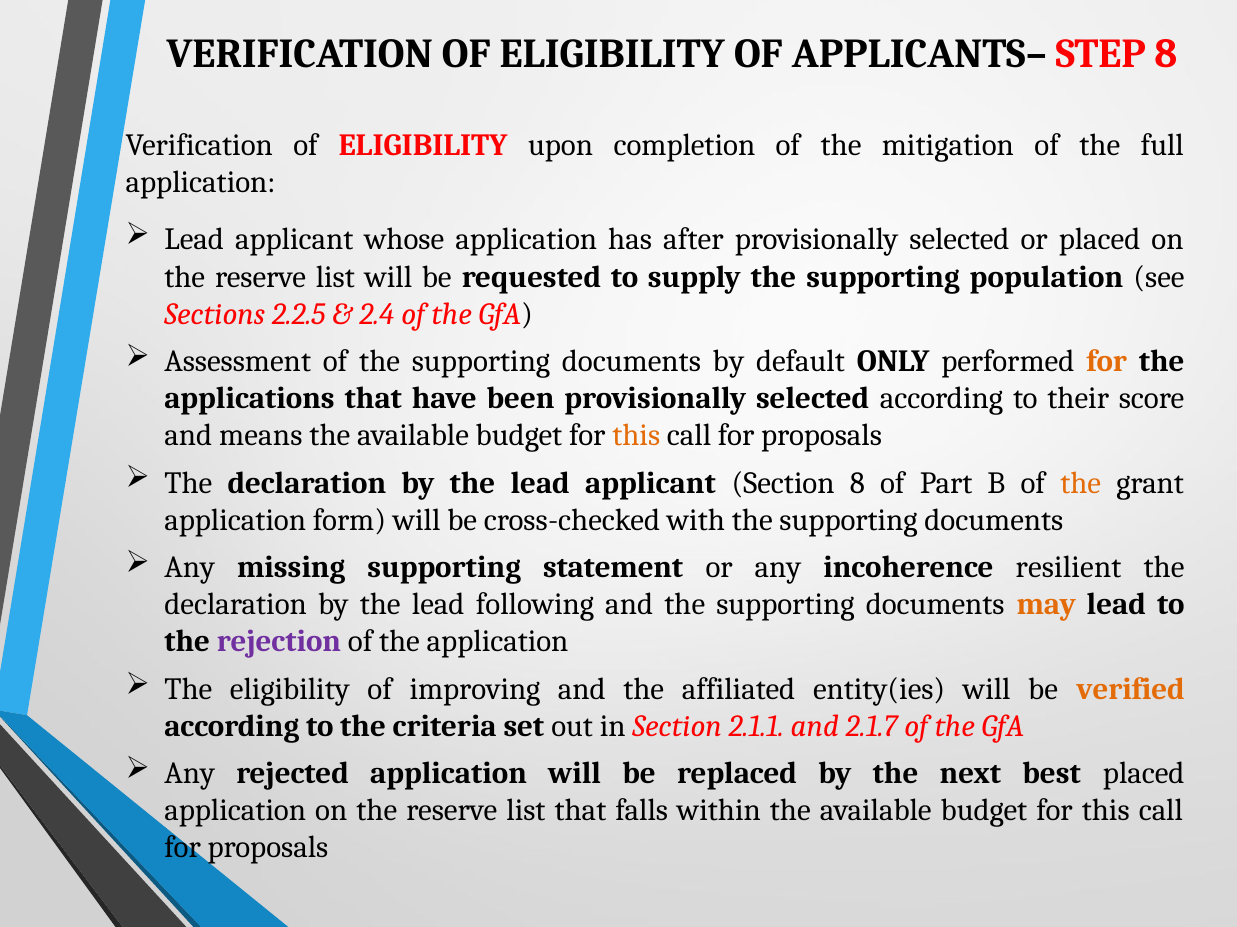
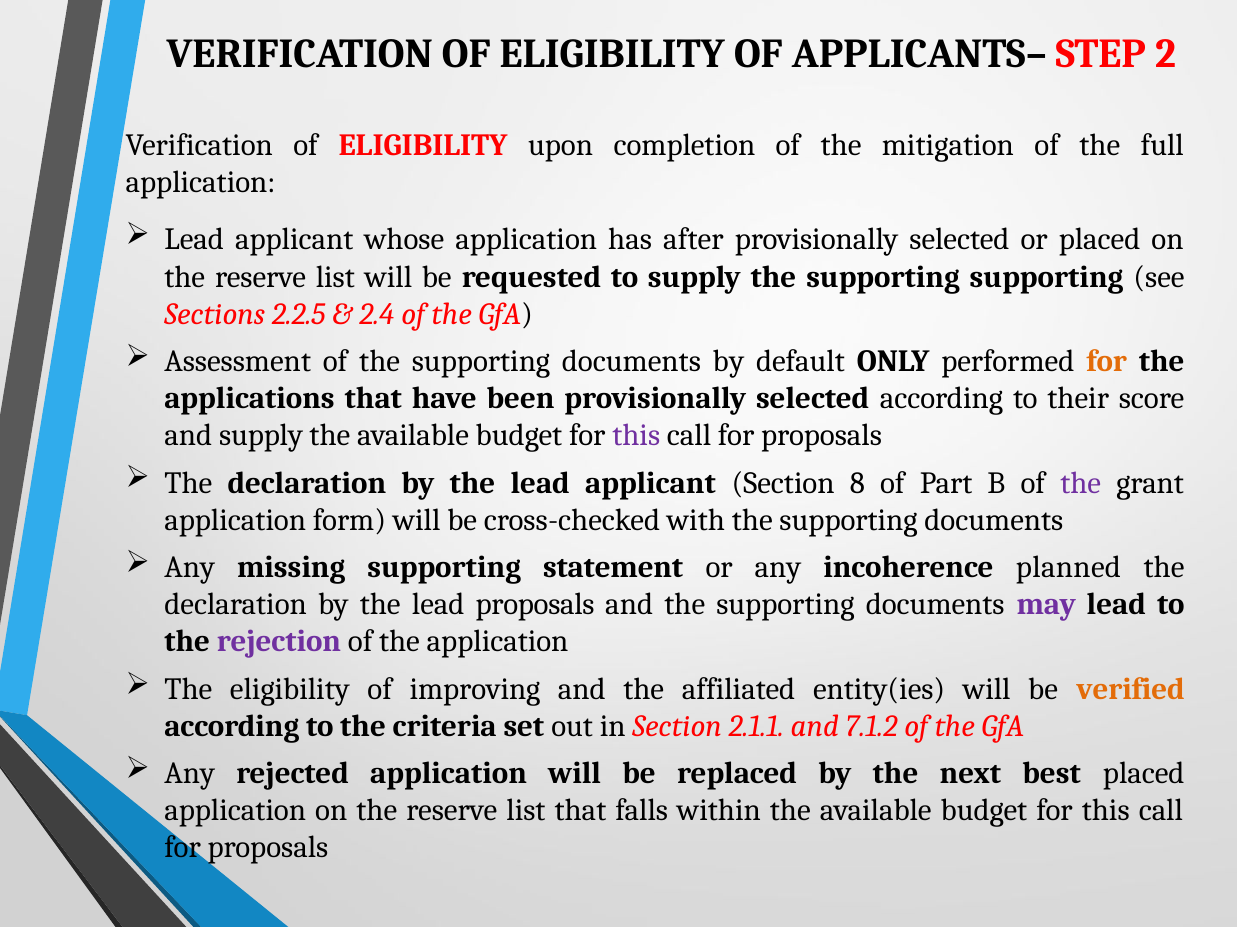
STEP 8: 8 -> 2
supporting population: population -> supporting
and means: means -> supply
this at (636, 436) colour: orange -> purple
the at (1081, 483) colour: orange -> purple
resilient: resilient -> planned
lead following: following -> proposals
may colour: orange -> purple
2.1.7: 2.1.7 -> 7.1.2
